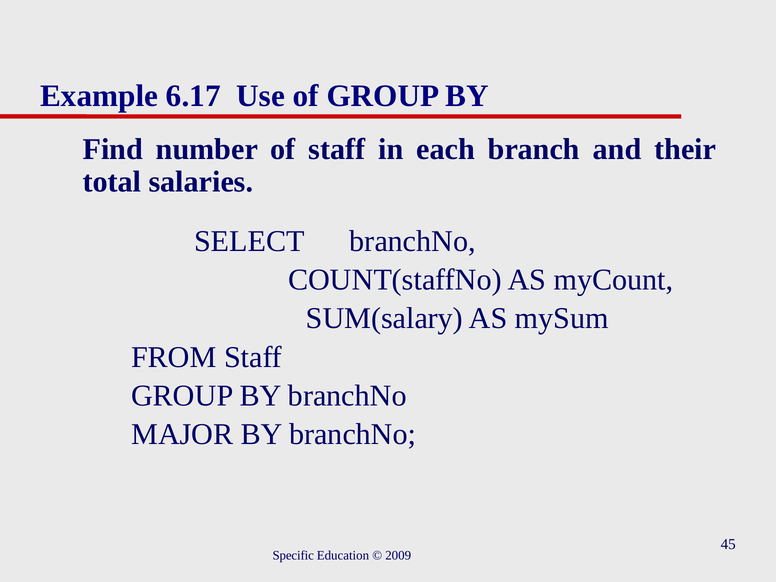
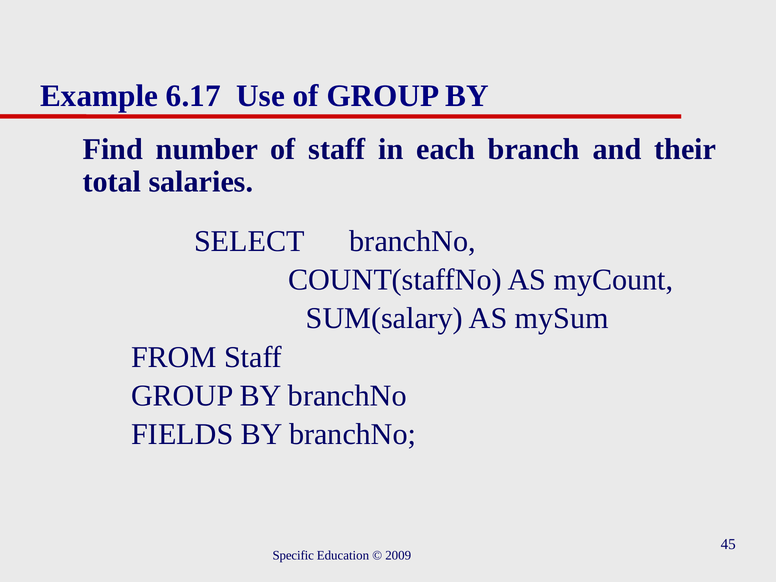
MAJOR: MAJOR -> FIELDS
